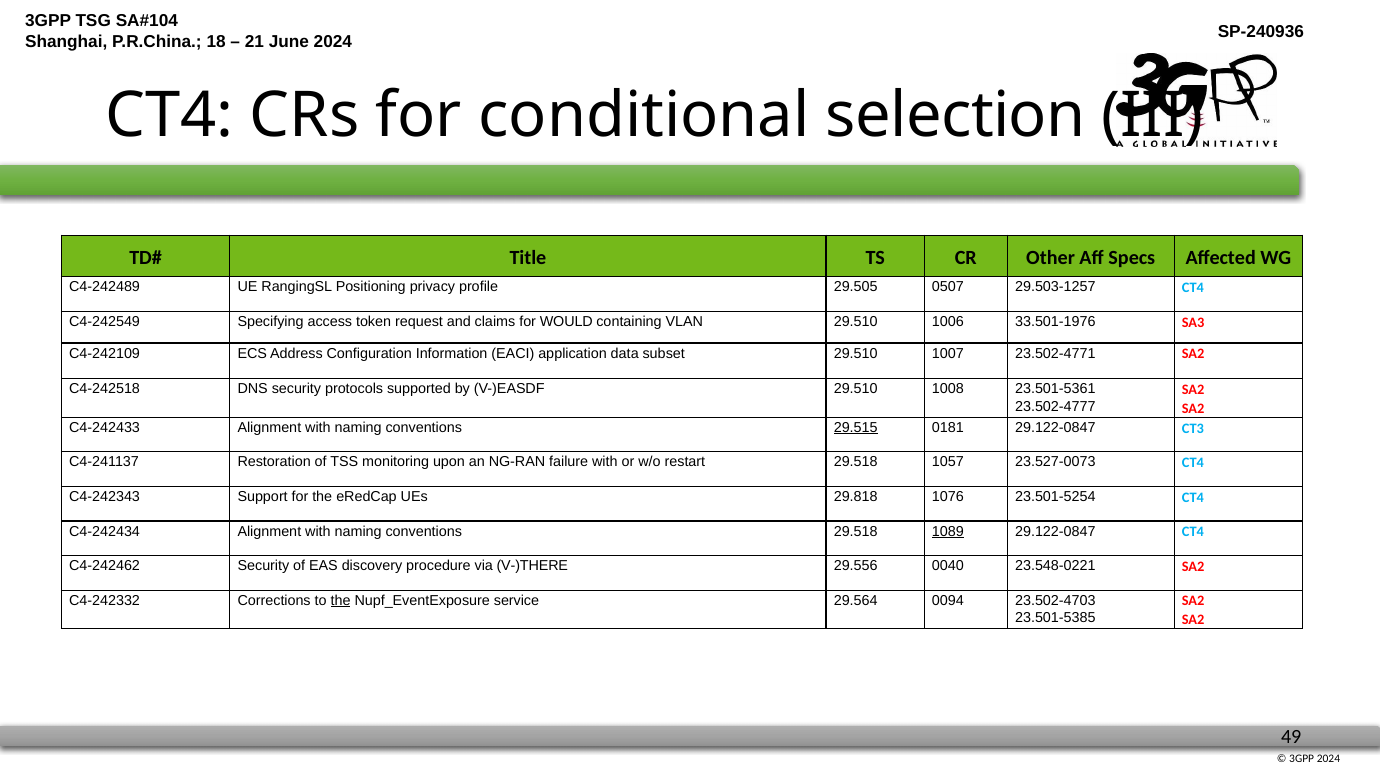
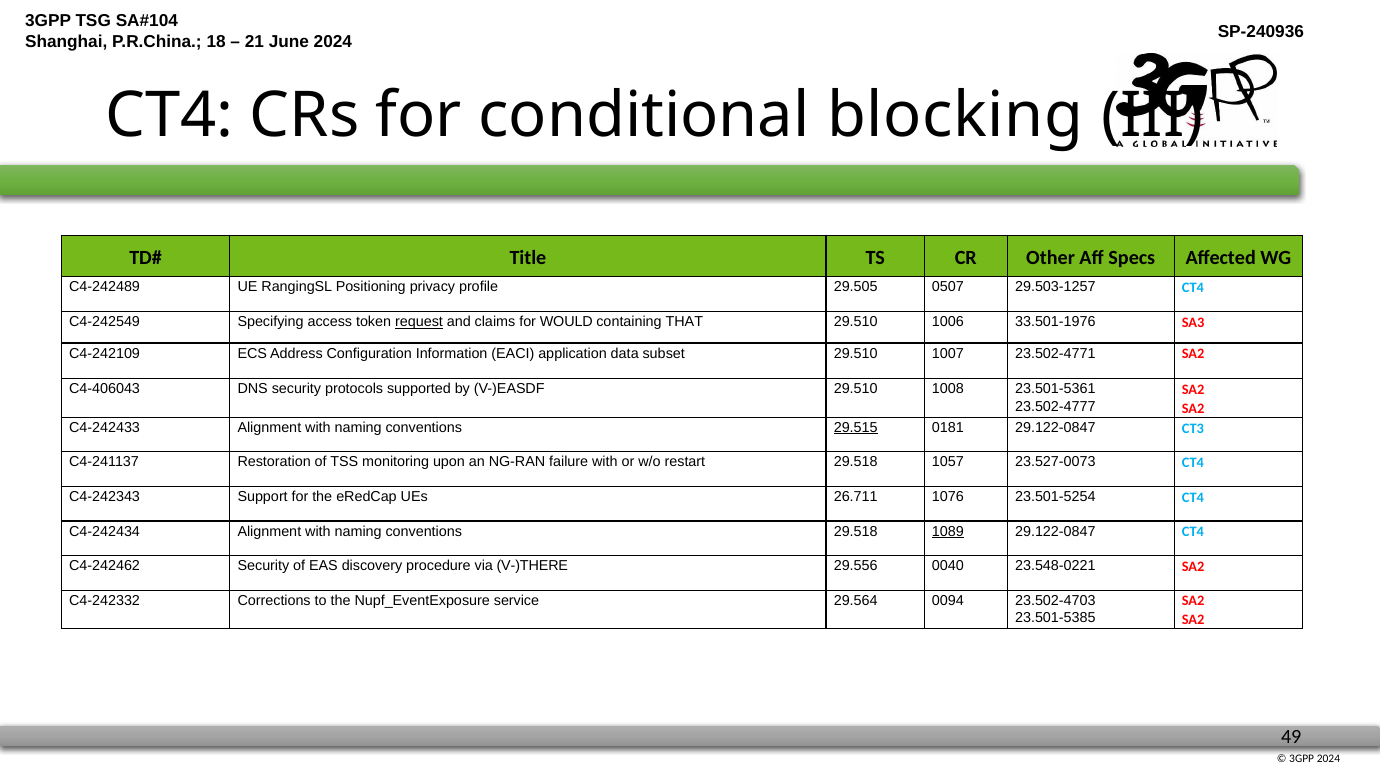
selection: selection -> blocking
request underline: none -> present
VLAN: VLAN -> THAT
C4-242518: C4-242518 -> C4-406043
29.818: 29.818 -> 26.711
the at (341, 601) underline: present -> none
